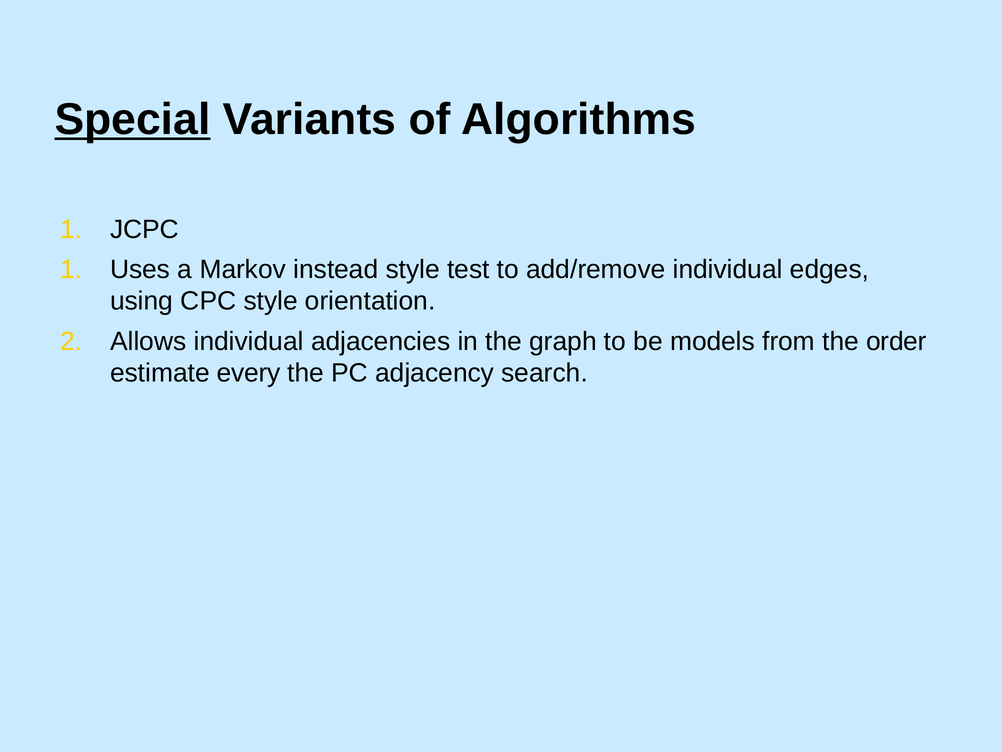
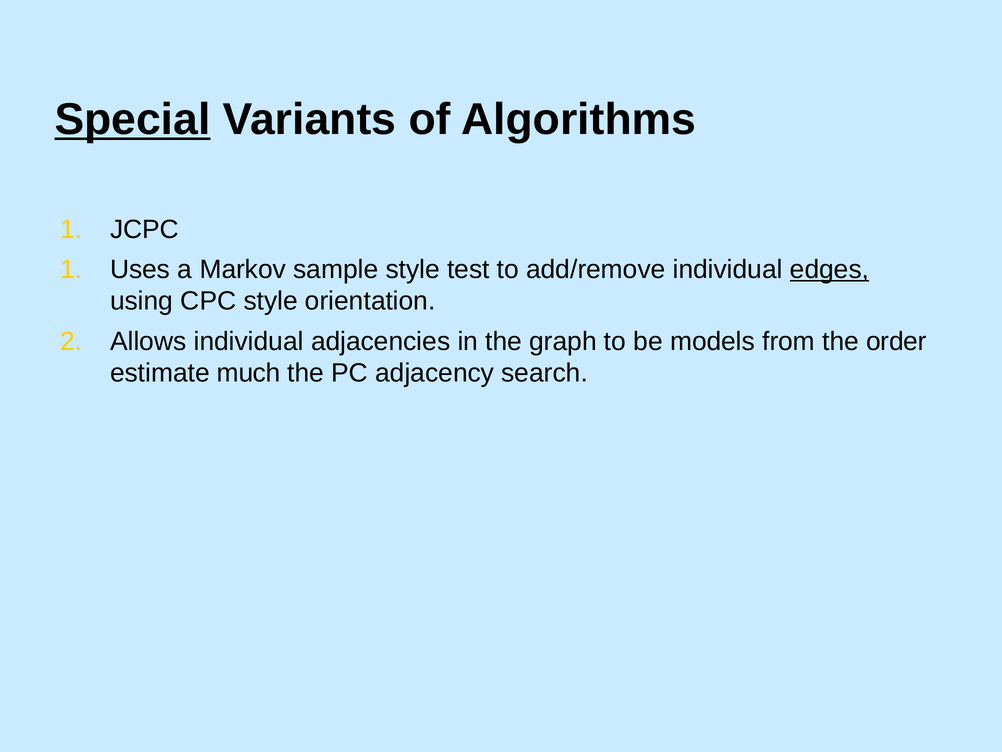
instead: instead -> sample
edges underline: none -> present
every: every -> much
